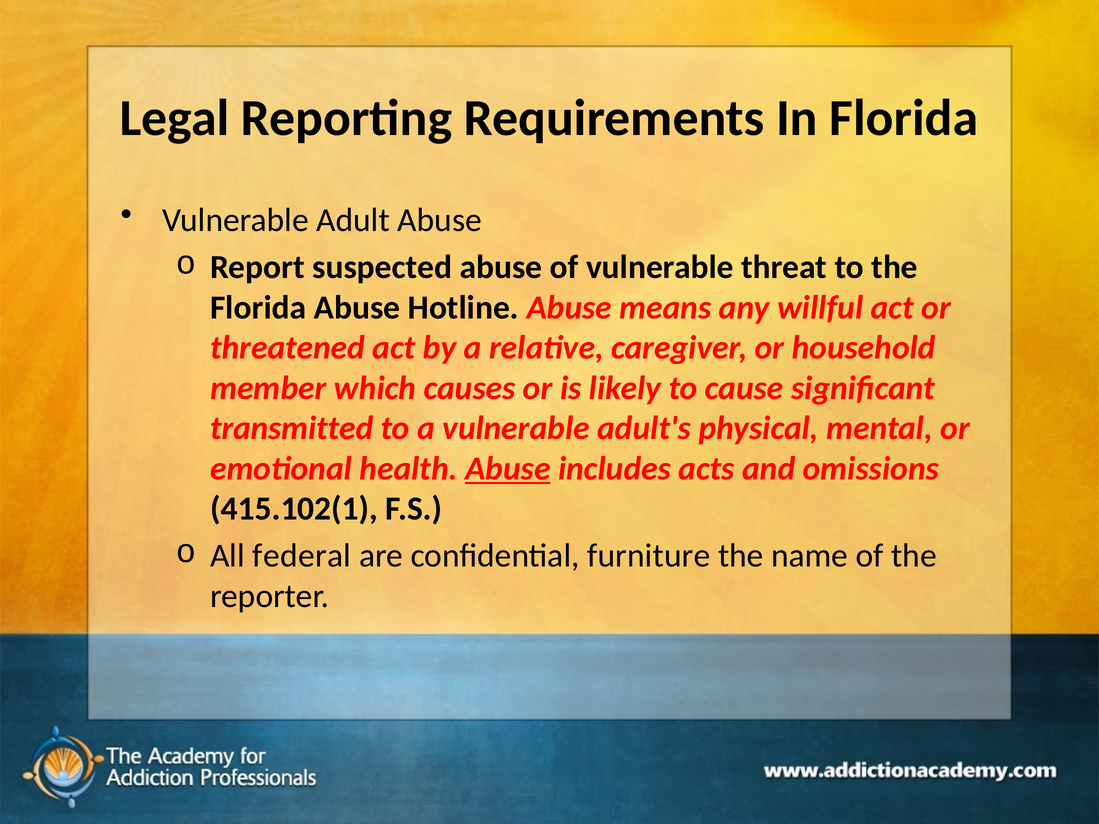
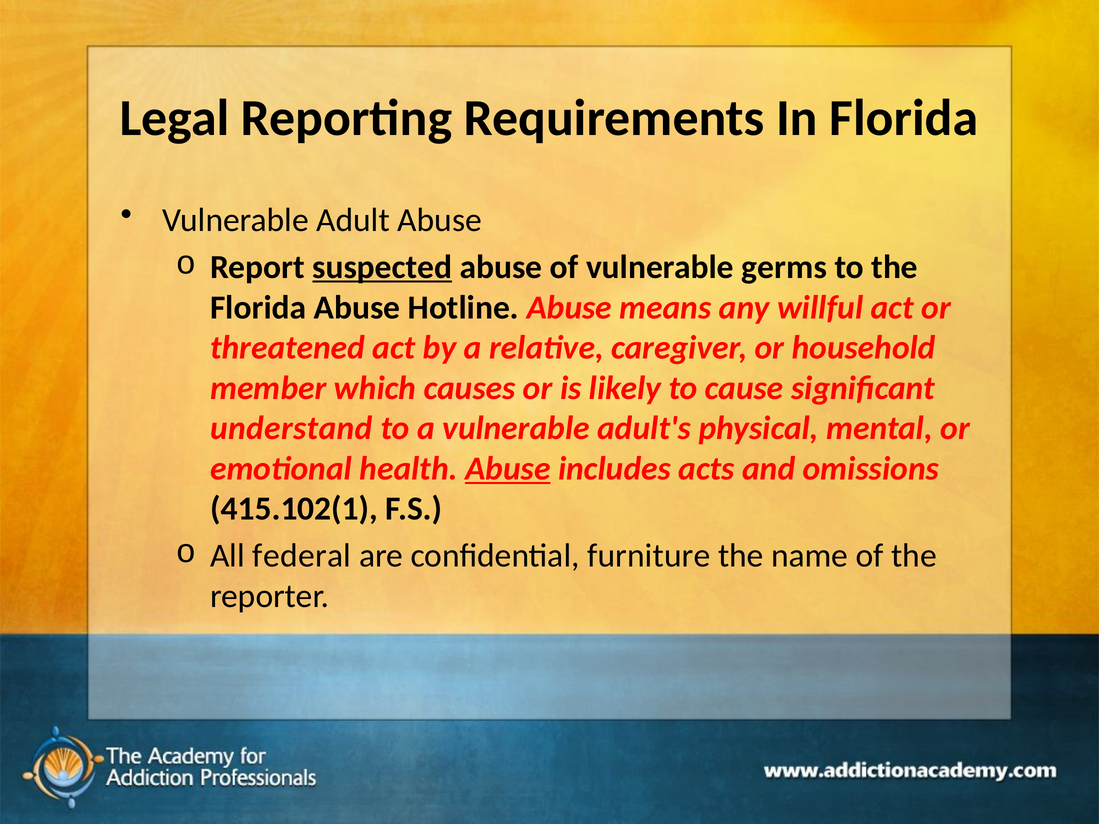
suspected underline: none -> present
threat: threat -> germs
transmitted: transmitted -> understand
